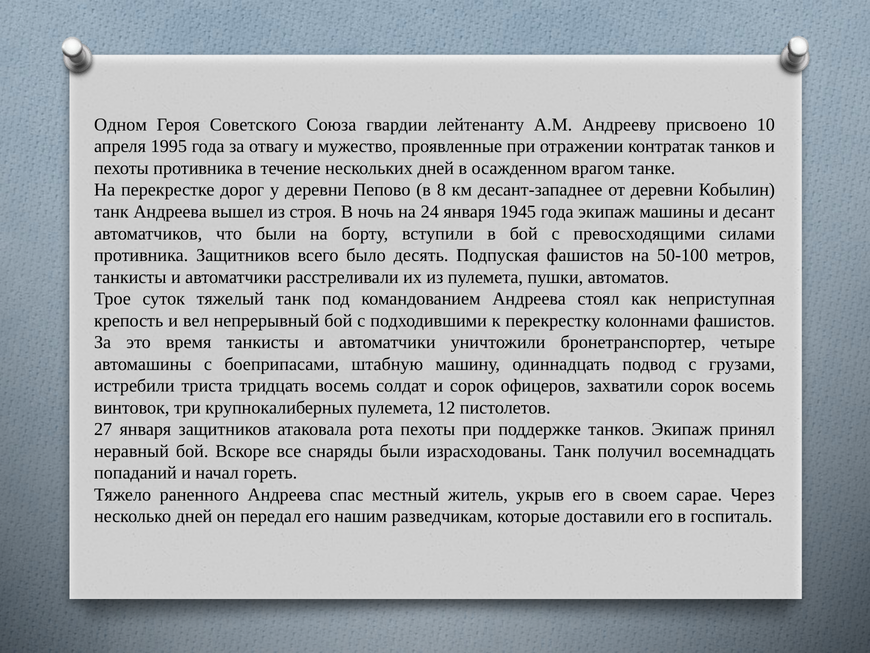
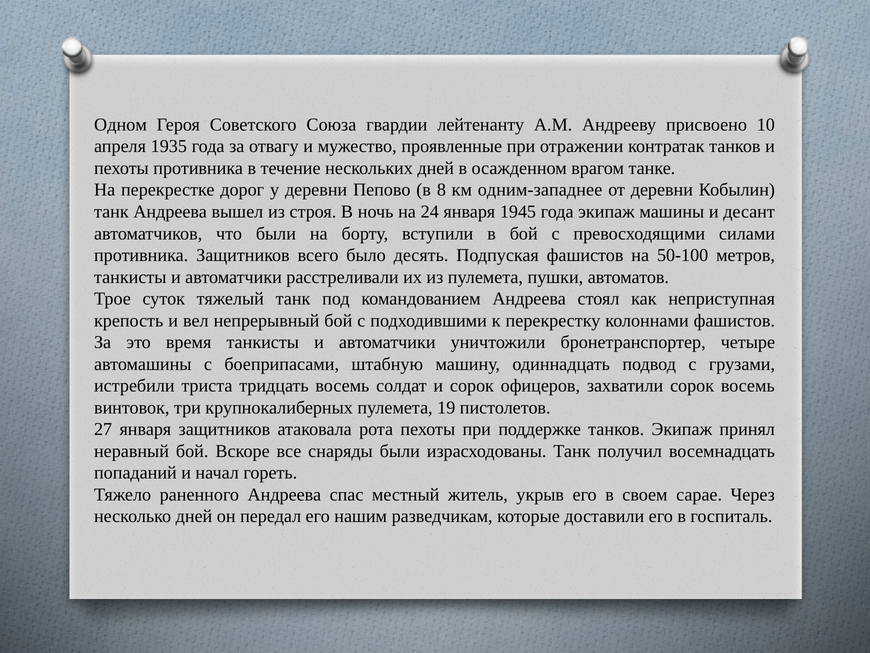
1995: 1995 -> 1935
десант-западнее: десант-западнее -> одним-западнее
12: 12 -> 19
